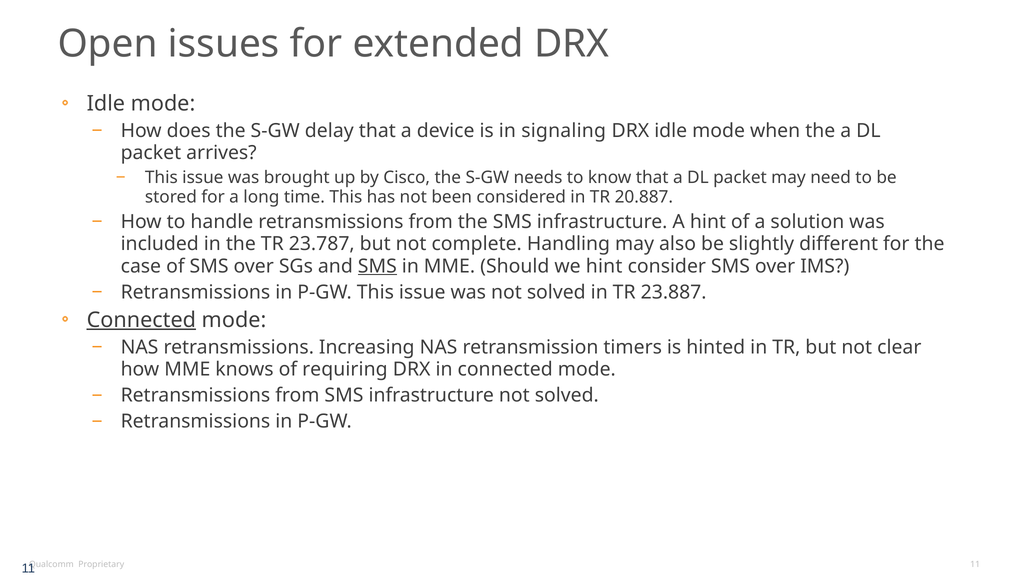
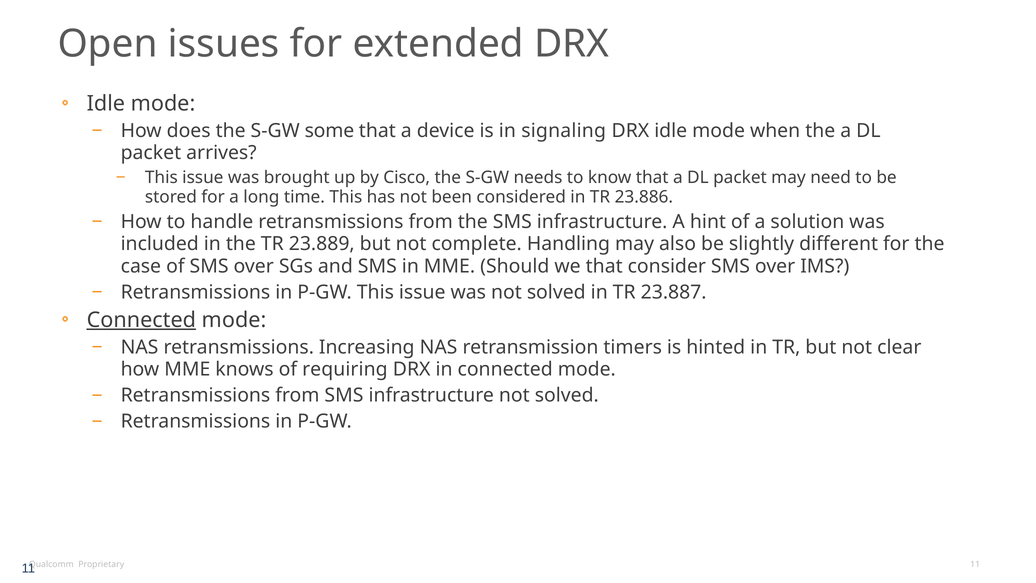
delay: delay -> some
20.887: 20.887 -> 23.886
23.787: 23.787 -> 23.889
SMS at (377, 266) underline: present -> none
we hint: hint -> that
